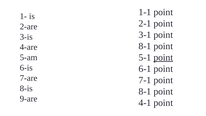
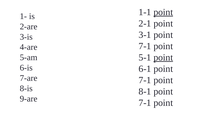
point at (163, 12) underline: none -> present
8-1 at (145, 46): 8-1 -> 7-1
4-1 at (145, 103): 4-1 -> 7-1
